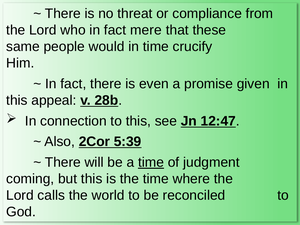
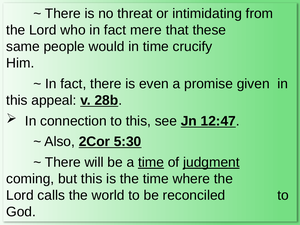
compliance: compliance -> intimidating
5:39: 5:39 -> 5:30
judgment underline: none -> present
